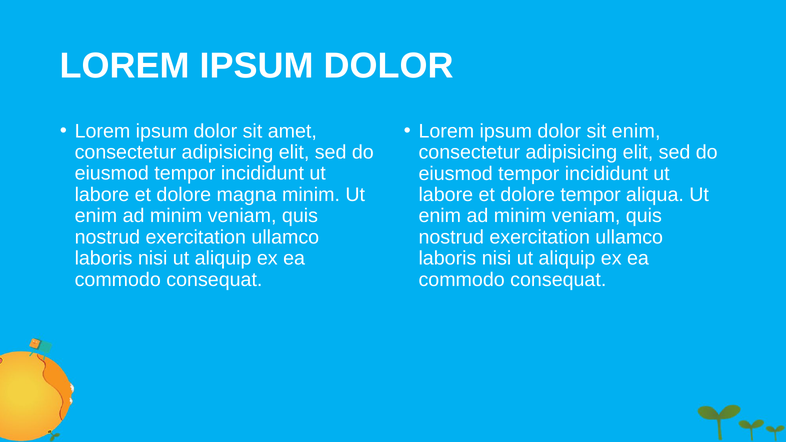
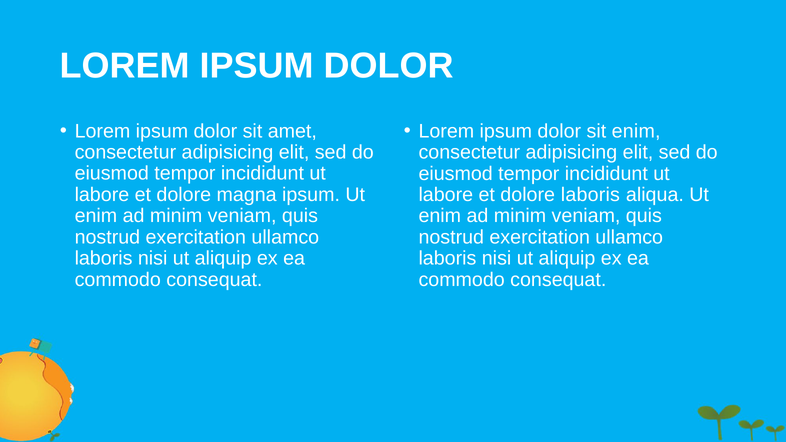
magna minim: minim -> ipsum
dolore tempor: tempor -> laboris
